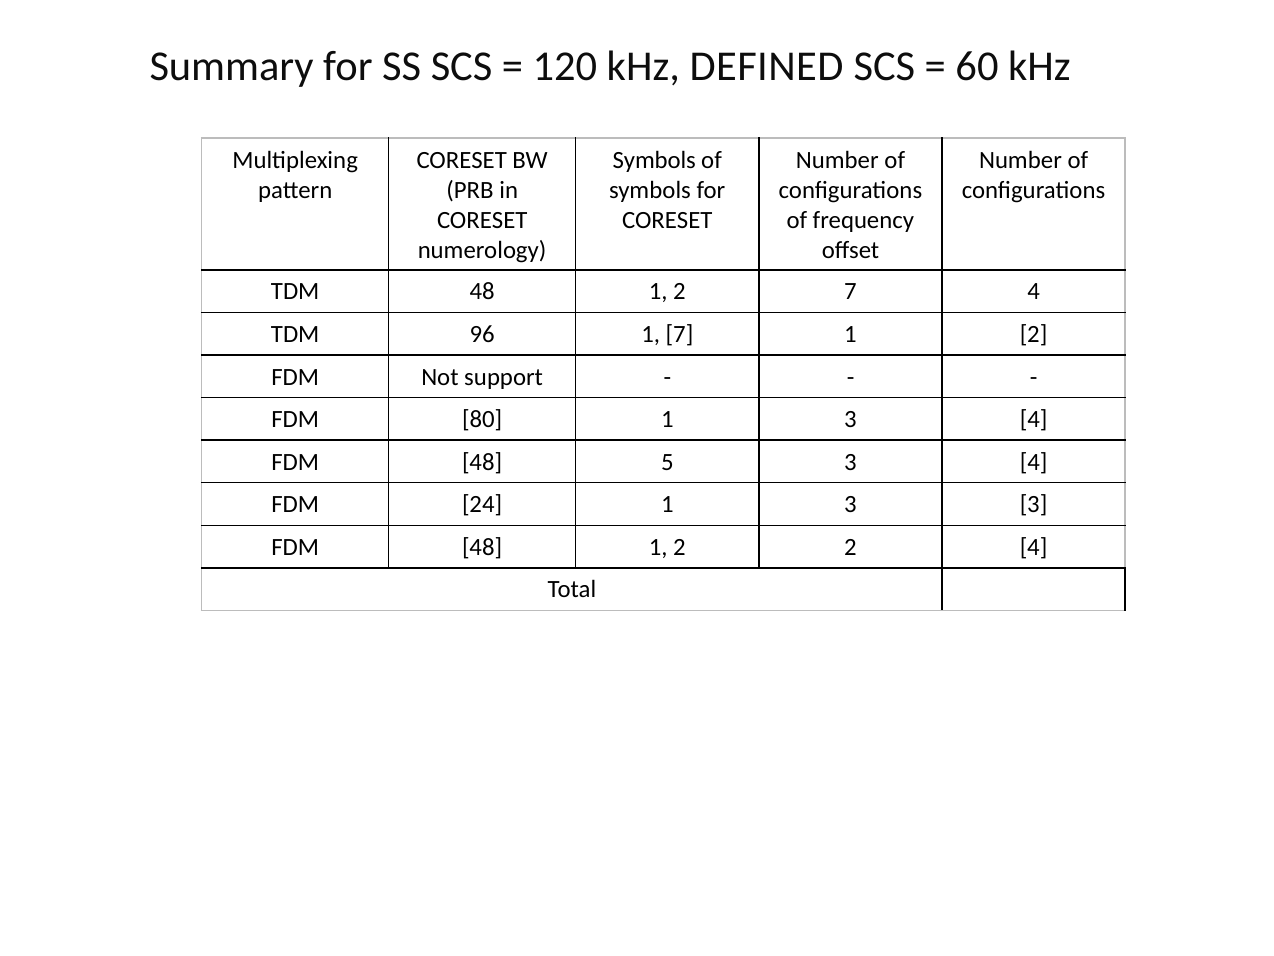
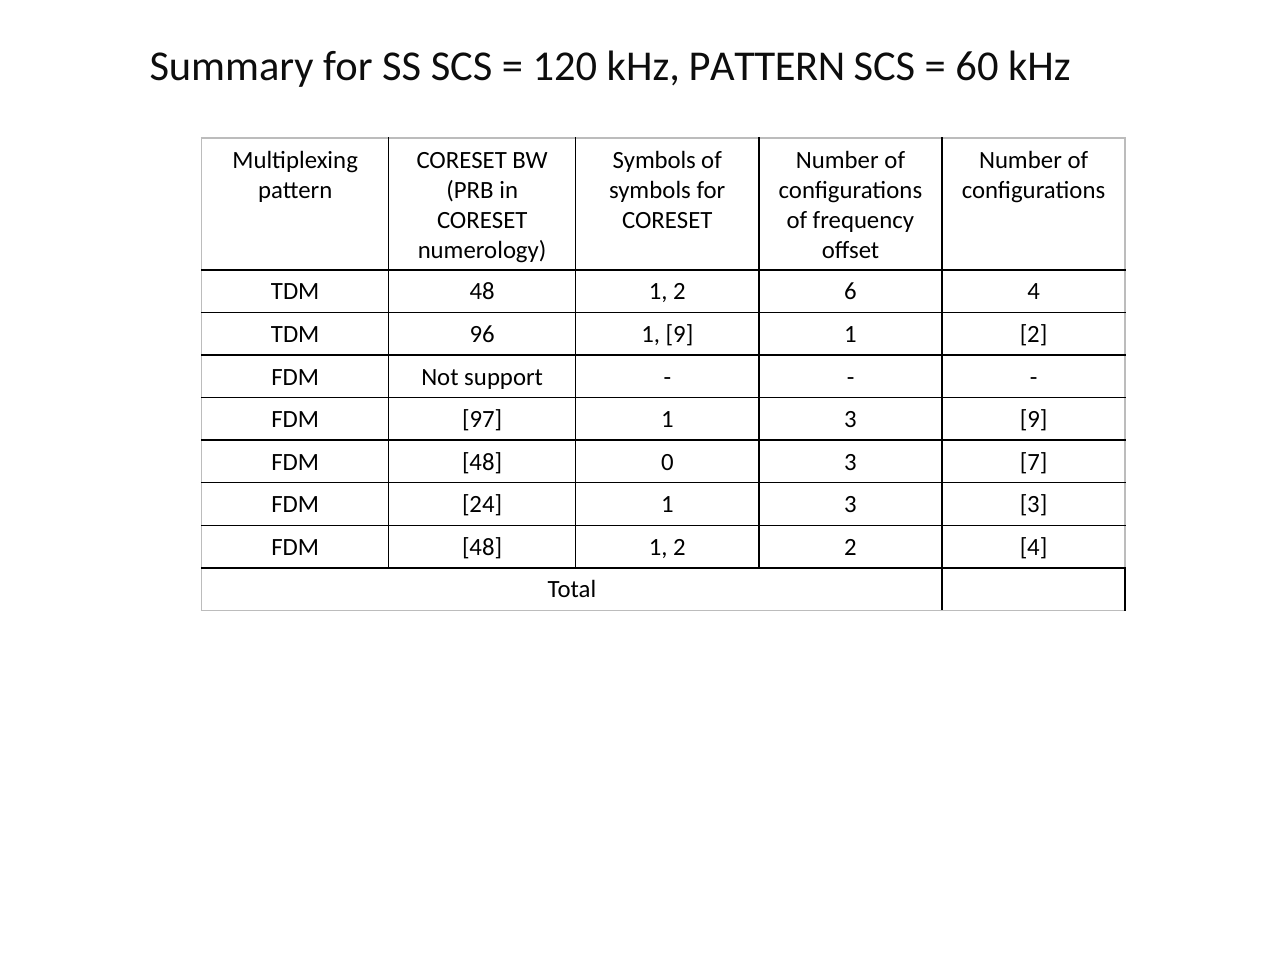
kHz DEFINED: DEFINED -> PATTERN
2 7: 7 -> 6
1 7: 7 -> 9
80: 80 -> 97
1 3 4: 4 -> 9
5: 5 -> 0
4 at (1034, 462): 4 -> 7
